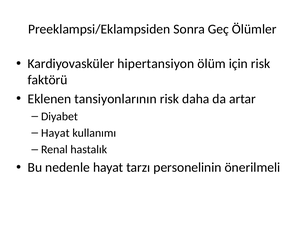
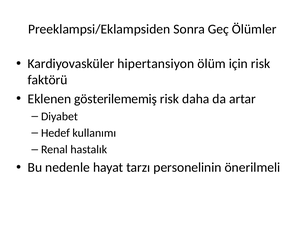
tansiyonlarının: tansiyonlarının -> gösterilememiş
Hayat at (55, 133): Hayat -> Hedef
